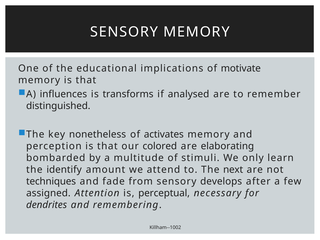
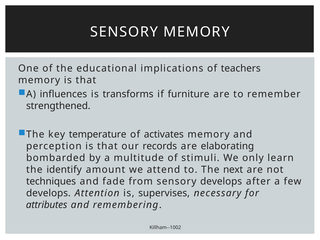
motivate: motivate -> teachers
analysed: analysed -> furniture
distinguished: distinguished -> strengthened
nonetheless: nonetheless -> temperature
colored: colored -> records
assigned at (48, 193): assigned -> develops
perceptual: perceptual -> supervises
dendrites: dendrites -> attributes
